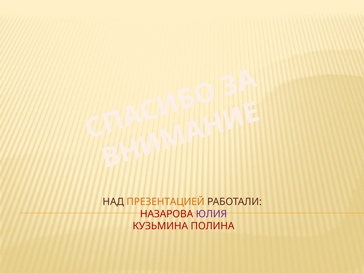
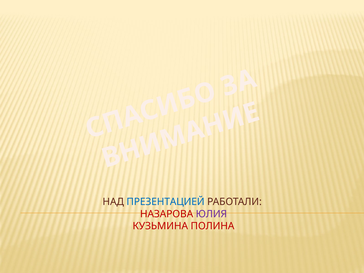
ПРЕЗЕНТАЦИЕЙ colour: orange -> blue
